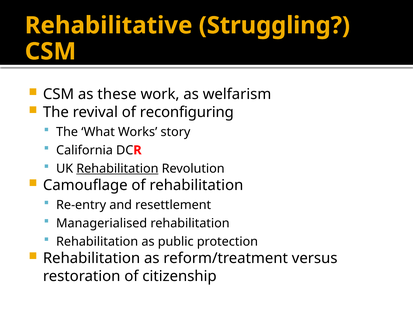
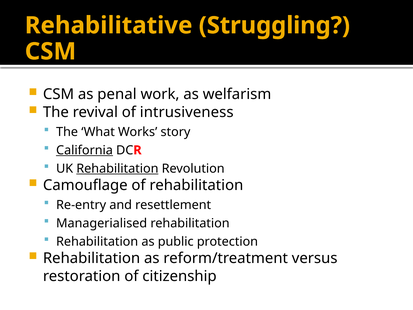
these: these -> penal
reconfiguring: reconfiguring -> intrusiveness
California underline: none -> present
